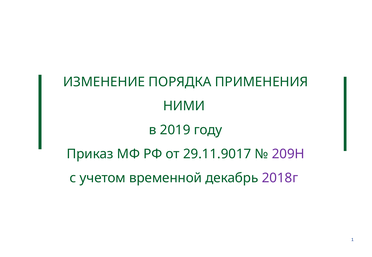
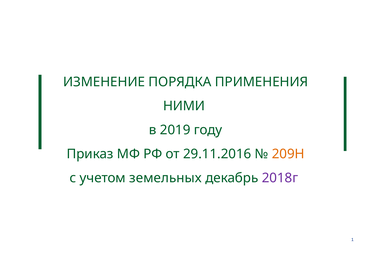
29.11.9017: 29.11.9017 -> 29.11.2016
209Н colour: purple -> orange
временной: временной -> земельных
